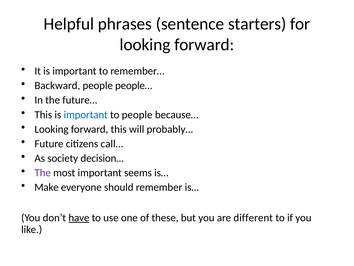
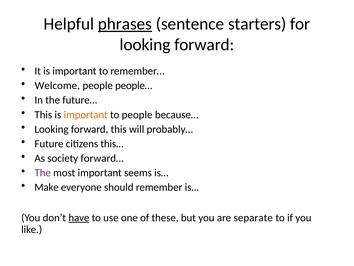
phrases underline: none -> present
Backward: Backward -> Welcome
important at (86, 114) colour: blue -> orange
call…: call… -> this…
decision…: decision… -> forward…
different: different -> separate
